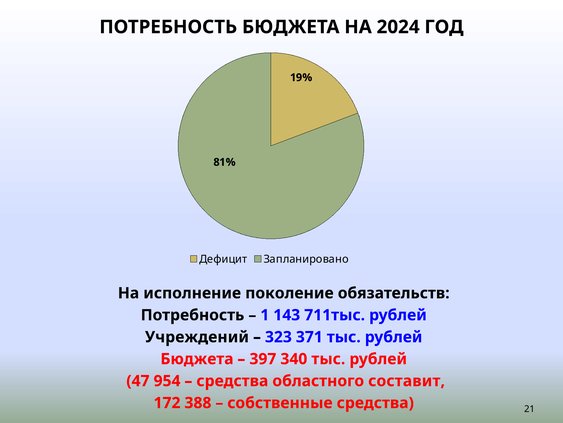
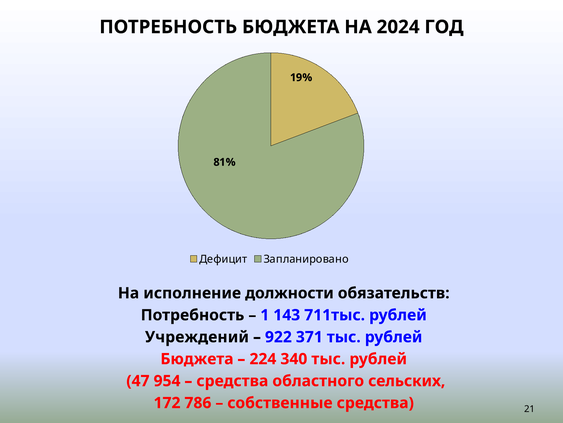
поколение: поколение -> должности
323: 323 -> 922
397: 397 -> 224
составит: составит -> сельских
388: 388 -> 786
